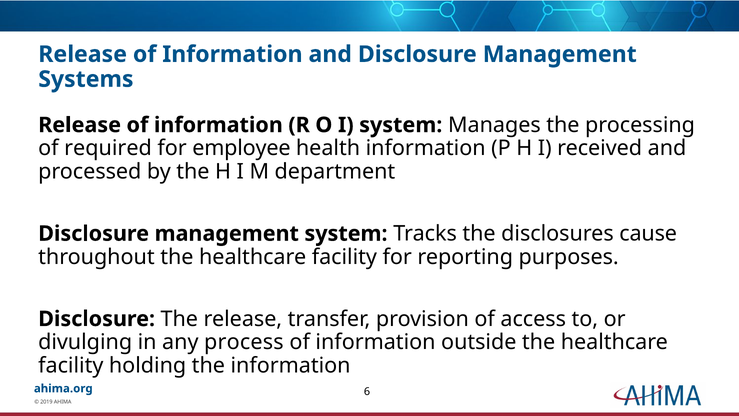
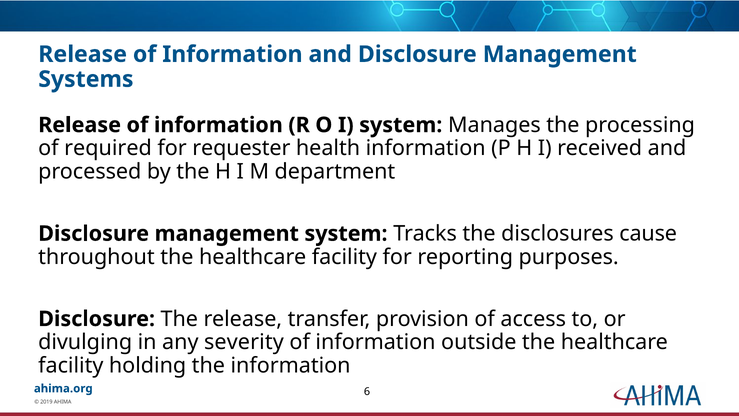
employee: employee -> requester
process: process -> severity
